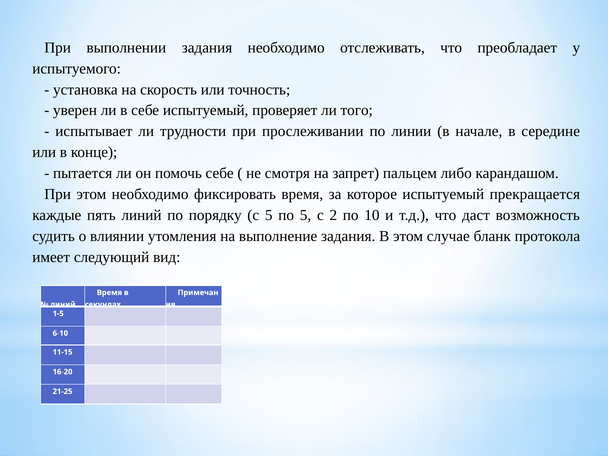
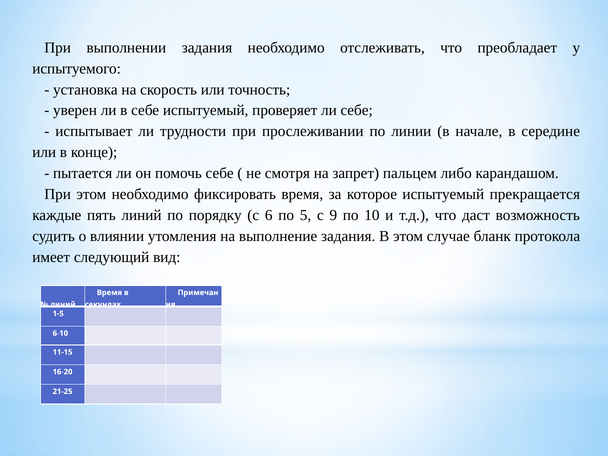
ли того: того -> себе
с 5: 5 -> 6
2: 2 -> 9
